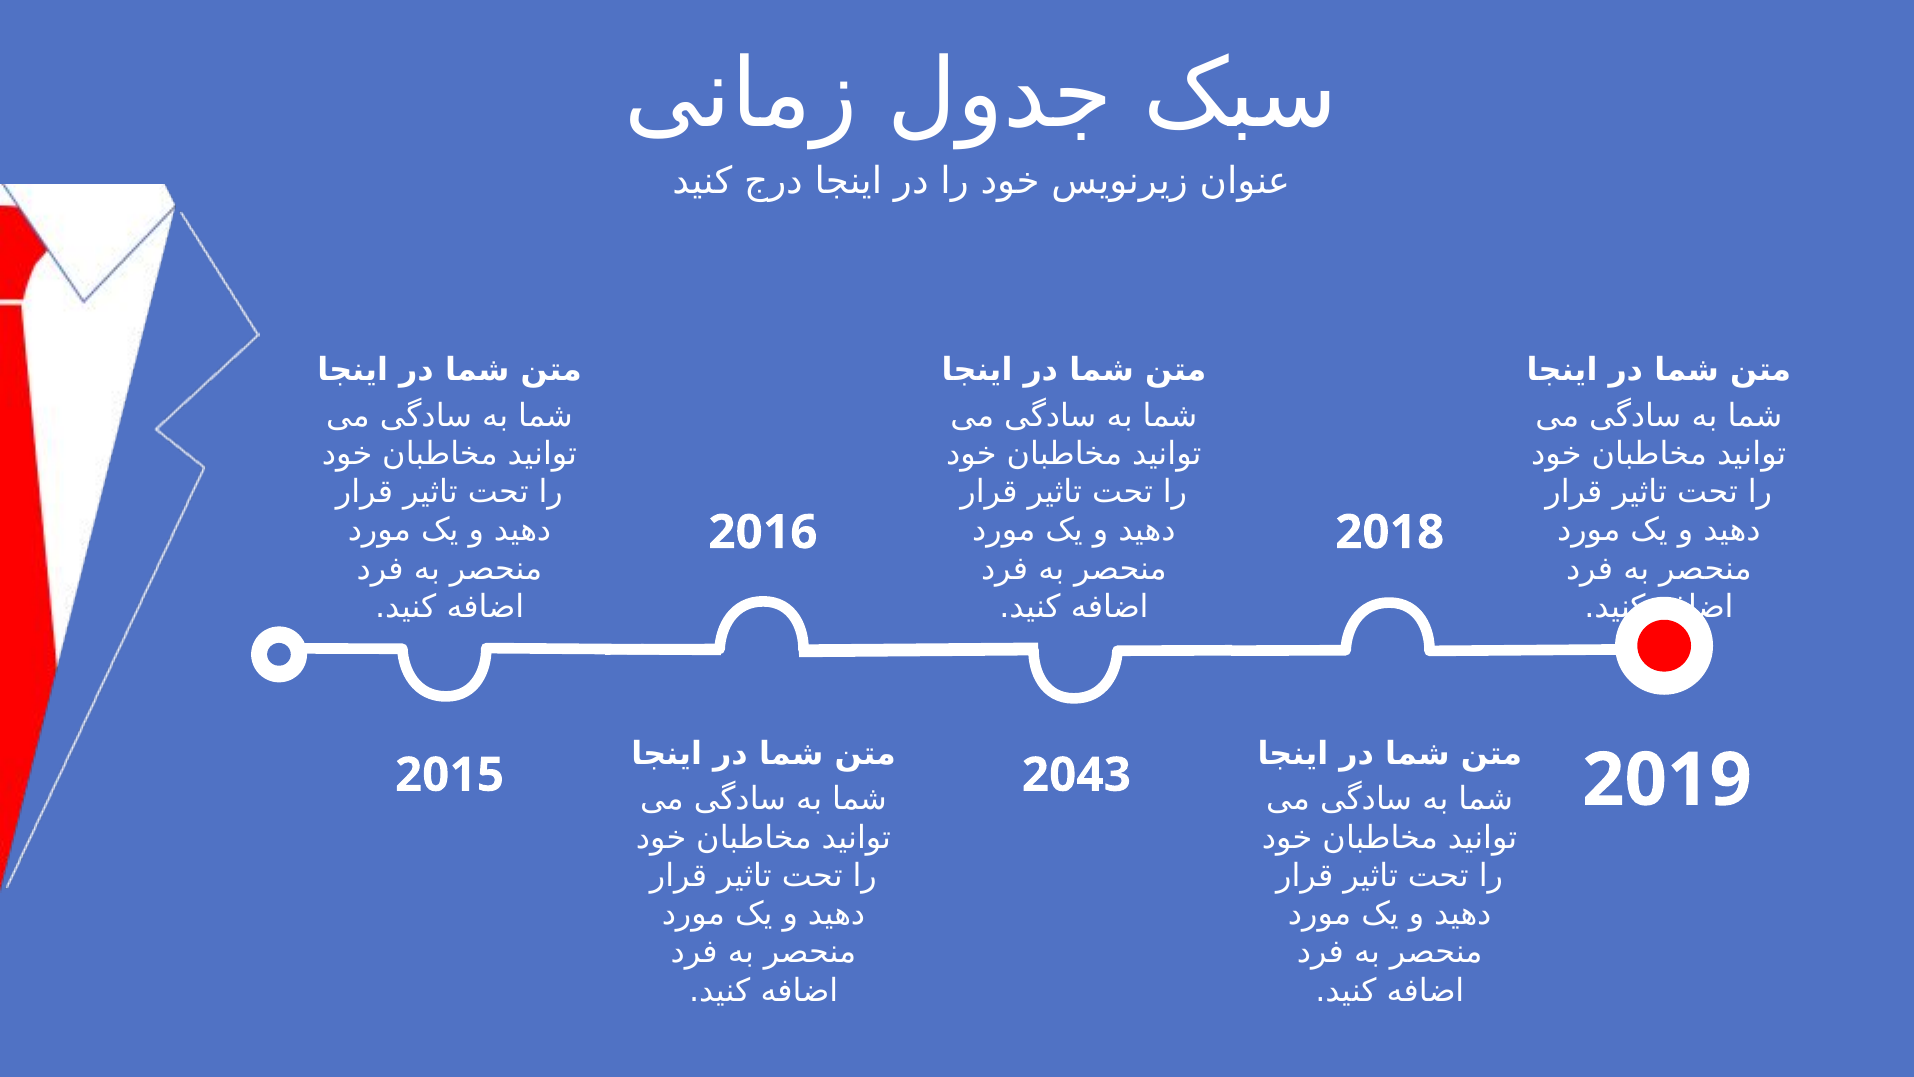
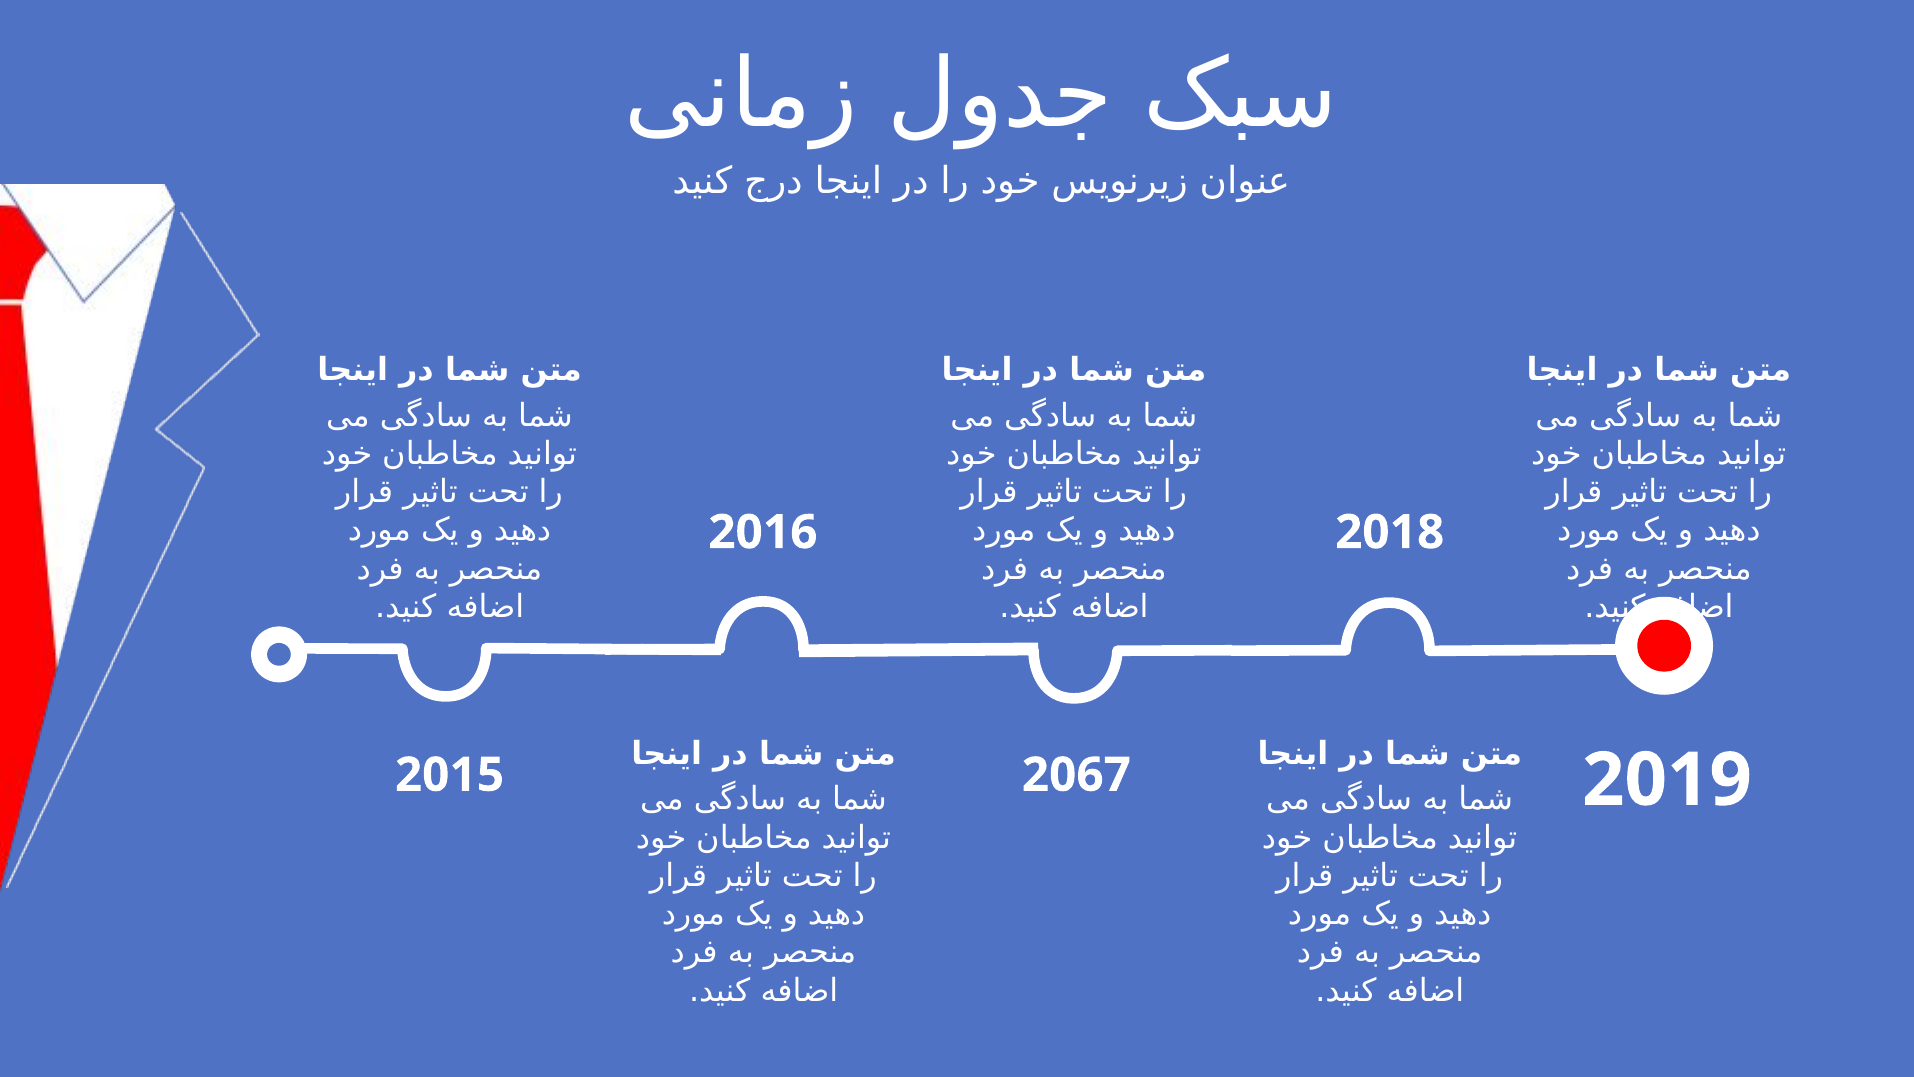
2043: 2043 -> 2067
